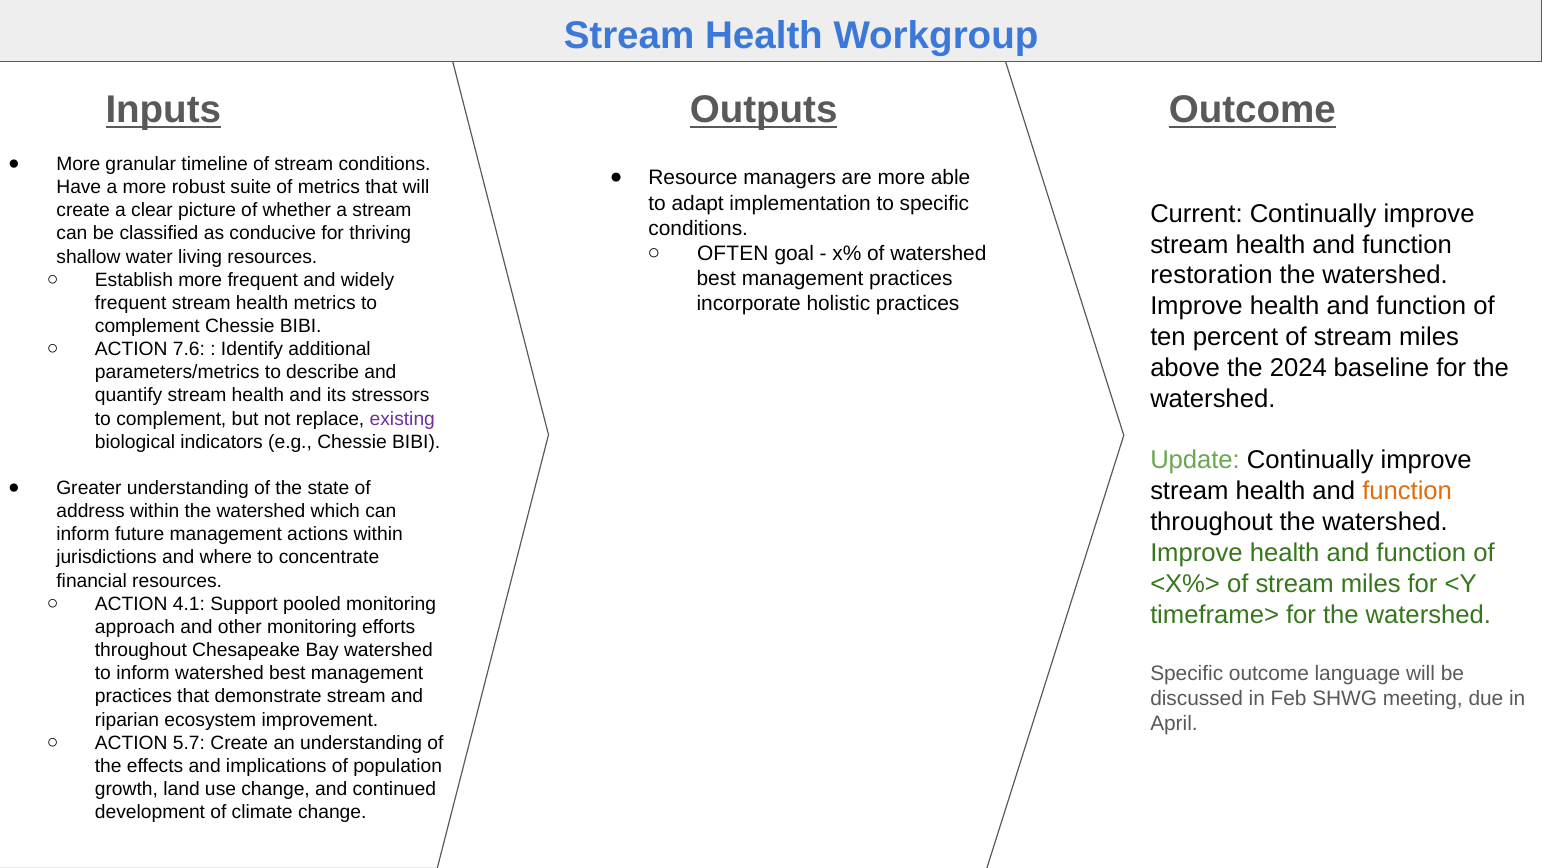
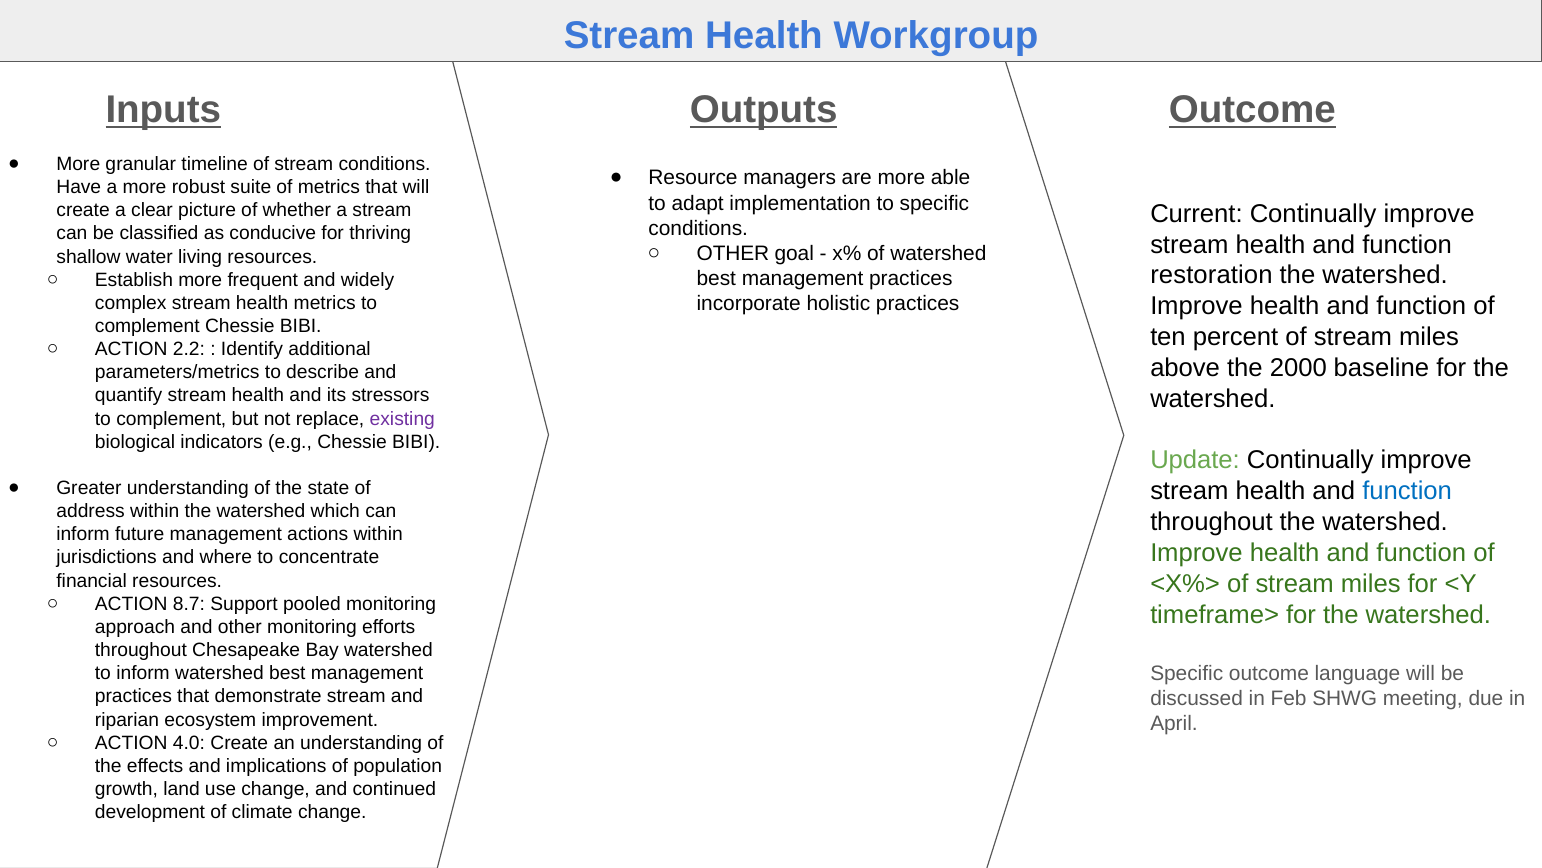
OFTEN at (733, 253): OFTEN -> OTHER
frequent at (131, 303): frequent -> complex
7.6: 7.6 -> 2.2
2024: 2024 -> 2000
function at (1407, 491) colour: orange -> blue
4.1: 4.1 -> 8.7
5.7: 5.7 -> 4.0
